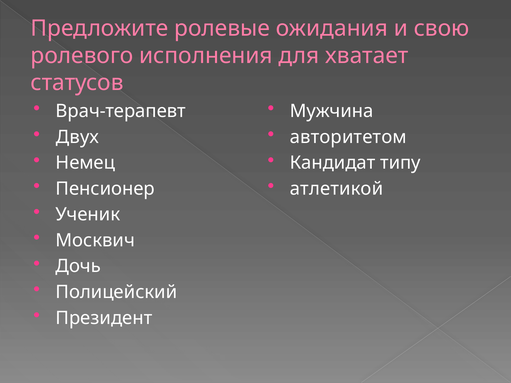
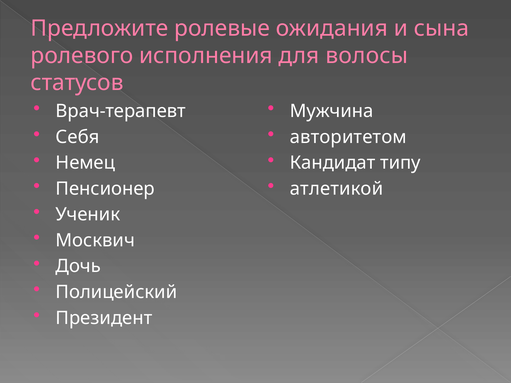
свою: свою -> сына
хватает: хватает -> волосы
Двух: Двух -> Себя
